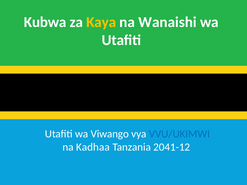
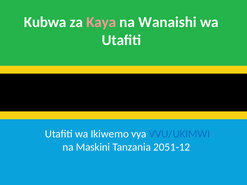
Kaya colour: yellow -> pink
Viwango: Viwango -> Ikiwemo
Kadhaa: Kadhaa -> Maskini
2041-12: 2041-12 -> 2051-12
